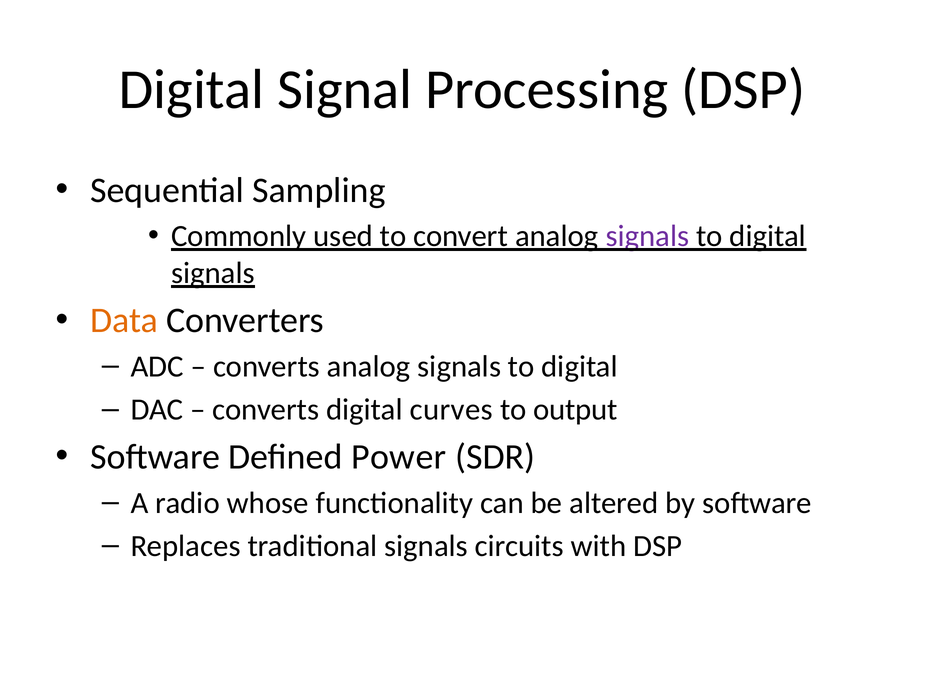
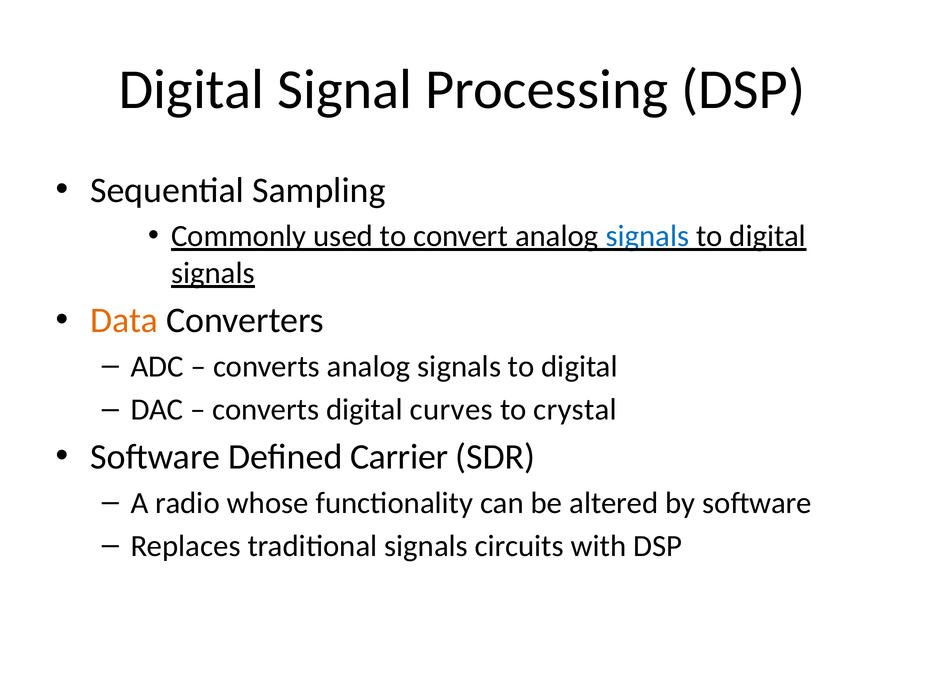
signals at (647, 236) colour: purple -> blue
output: output -> crystal
Power: Power -> Carrier
